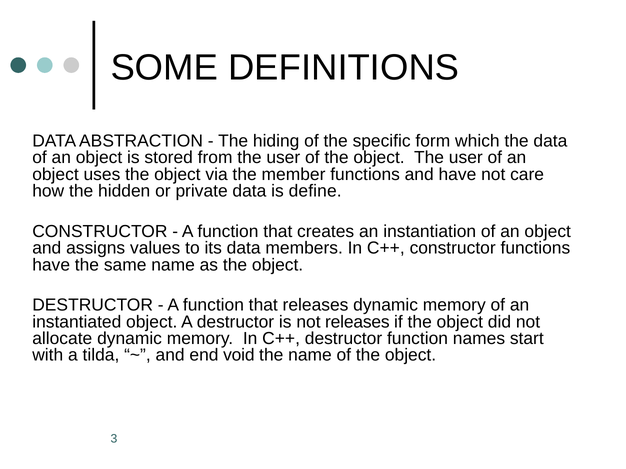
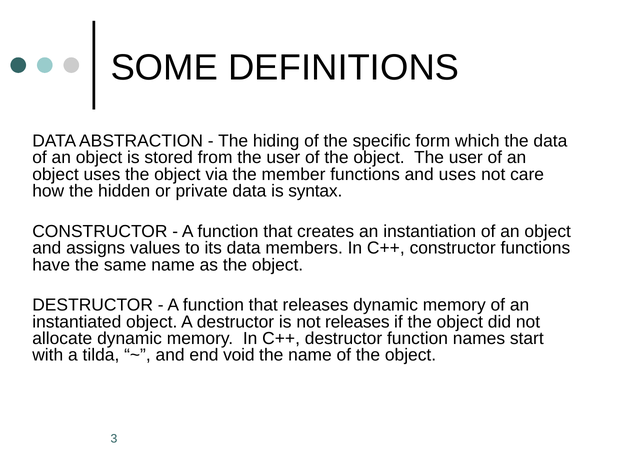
and have: have -> uses
define: define -> syntax
